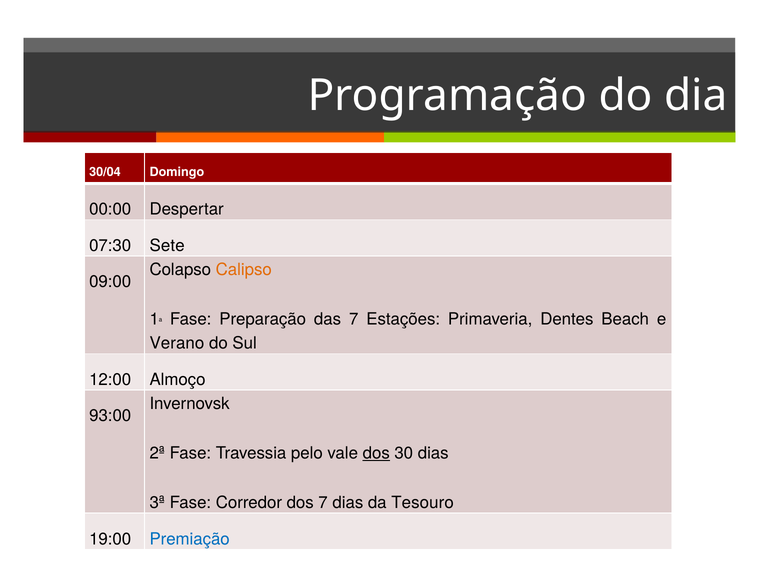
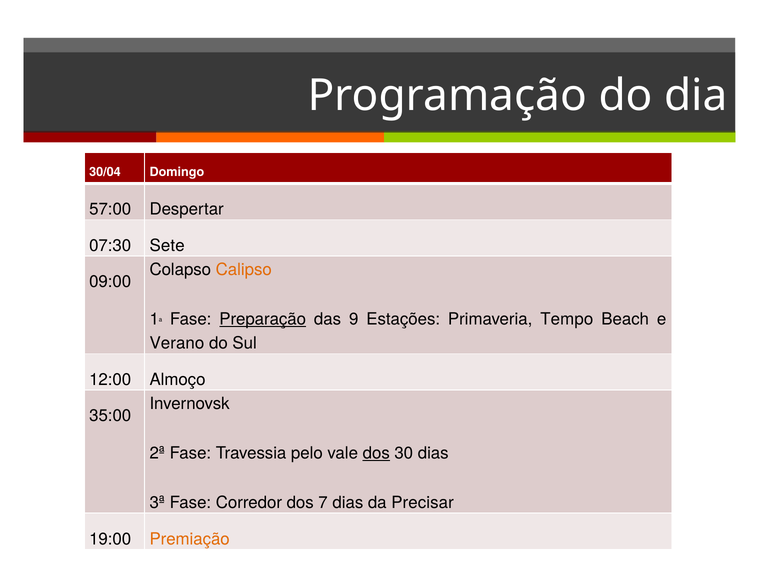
00:00: 00:00 -> 57:00
Preparação underline: none -> present
das 7: 7 -> 9
Dentes: Dentes -> Tempo
93:00: 93:00 -> 35:00
Tesouro: Tesouro -> Precisar
Premiação colour: blue -> orange
